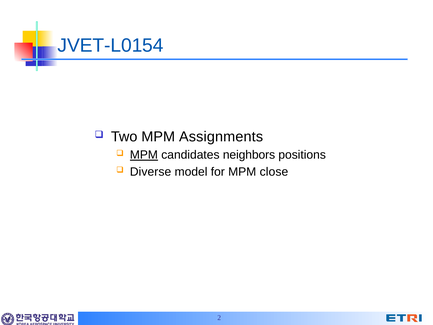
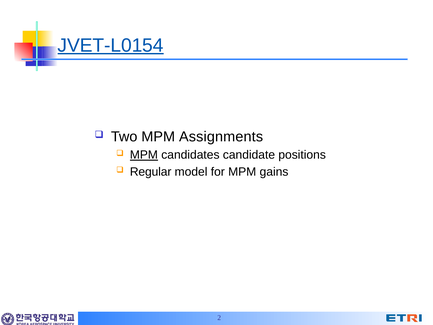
JVET-L0154 underline: none -> present
neighbors: neighbors -> candidate
Diverse: Diverse -> Regular
close: close -> gains
